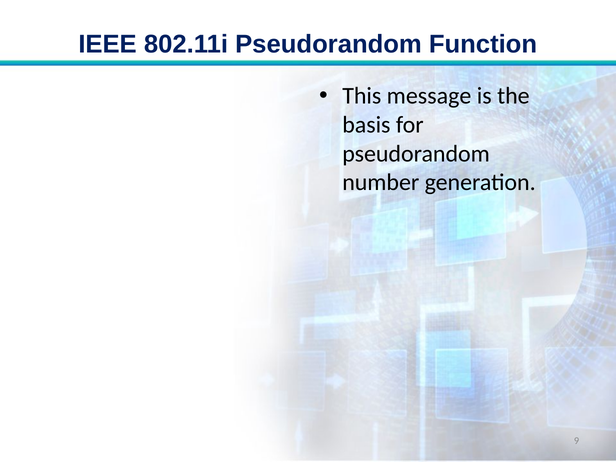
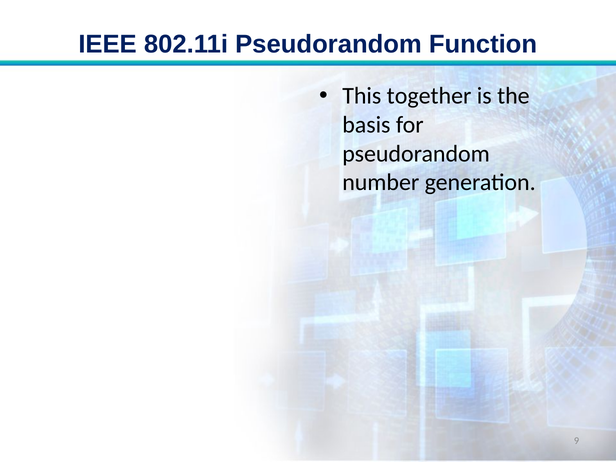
message: message -> together
